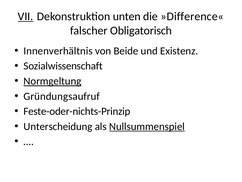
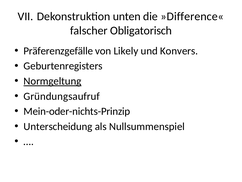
VII underline: present -> none
Innenverhältnis: Innenverhältnis -> Präferenzgefälle
Beide: Beide -> Likely
Existenz: Existenz -> Konvers
Sozialwissenschaft: Sozialwissenschaft -> Geburtenregisters
Feste-oder-nichts-Prinzip: Feste-oder-nichts-Prinzip -> Mein-oder-nichts-Prinzip
Nullsummenspiel underline: present -> none
